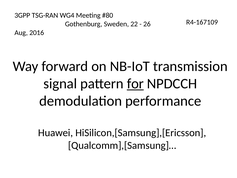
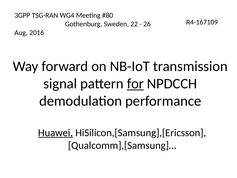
Huawei underline: none -> present
